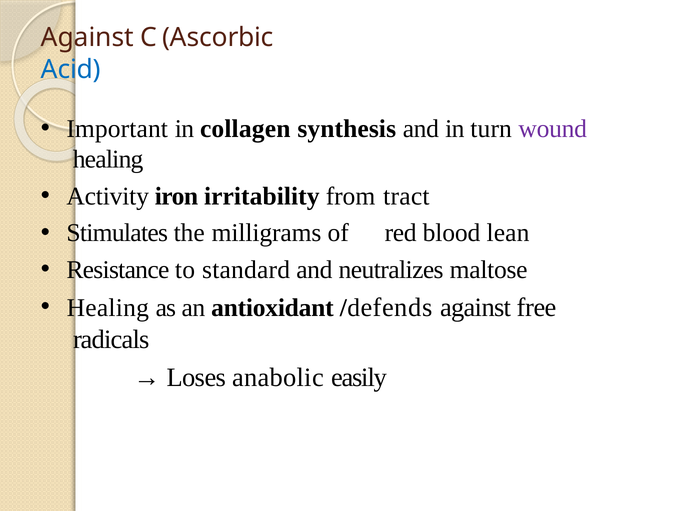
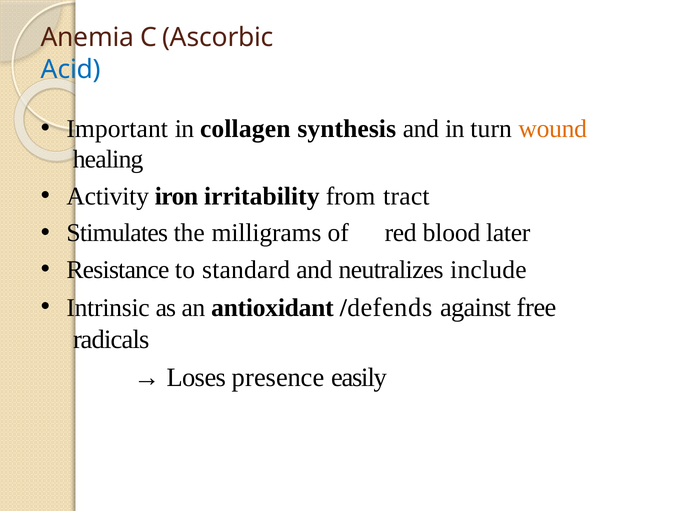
Against at (87, 38): Against -> Anemia
wound colour: purple -> orange
lean: lean -> later
maltose: maltose -> include
Healing at (108, 308): Healing -> Intrinsic
anabolic: anabolic -> presence
